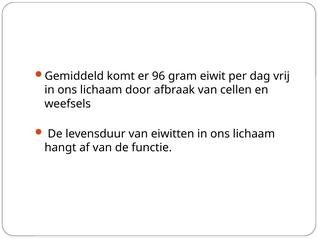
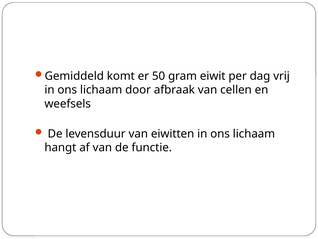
96: 96 -> 50
